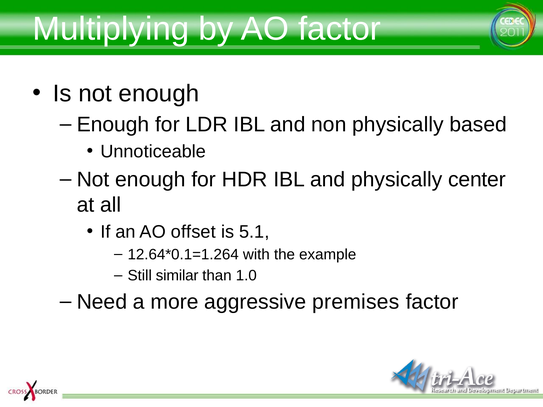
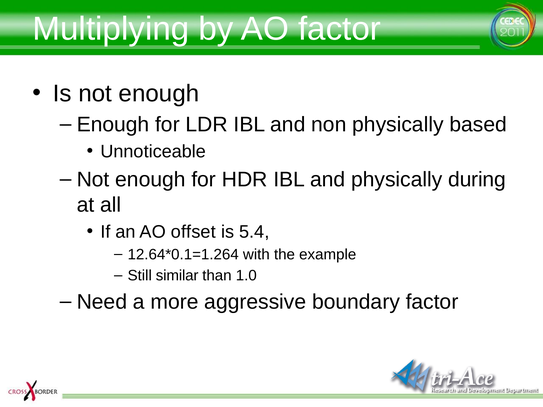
center: center -> during
5.1: 5.1 -> 5.4
premises: premises -> boundary
